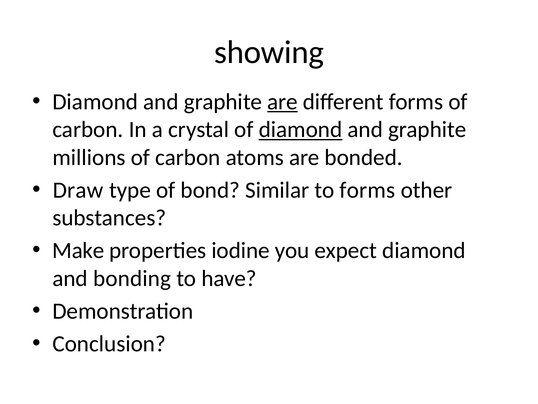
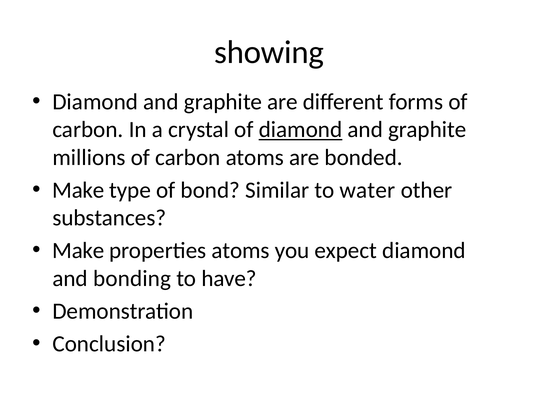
are at (282, 102) underline: present -> none
Draw at (78, 190): Draw -> Make
to forms: forms -> water
properties iodine: iodine -> atoms
